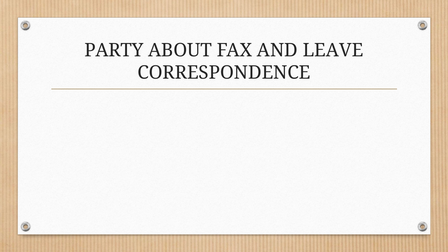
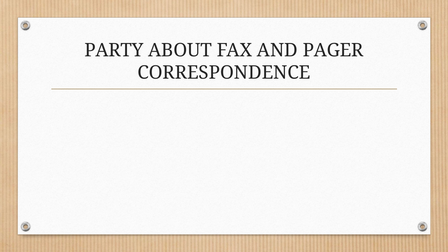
LEAVE: LEAVE -> PAGER
